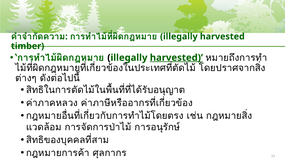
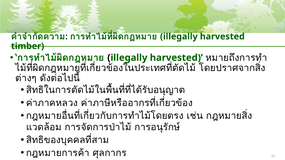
harvested at (176, 58) underline: present -> none
